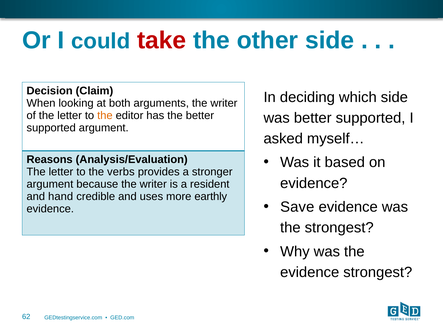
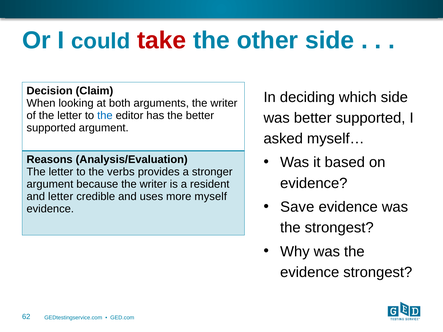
the at (105, 116) colour: orange -> blue
and hand: hand -> letter
earthly: earthly -> myself
